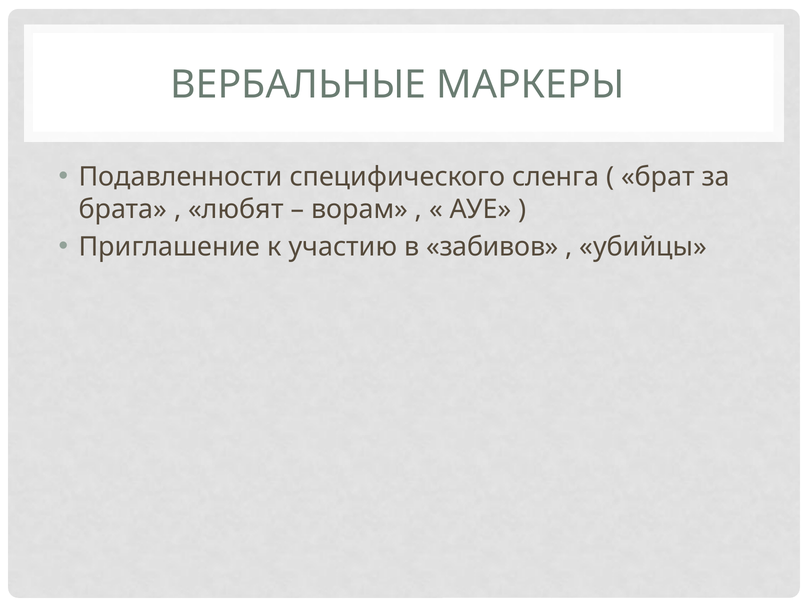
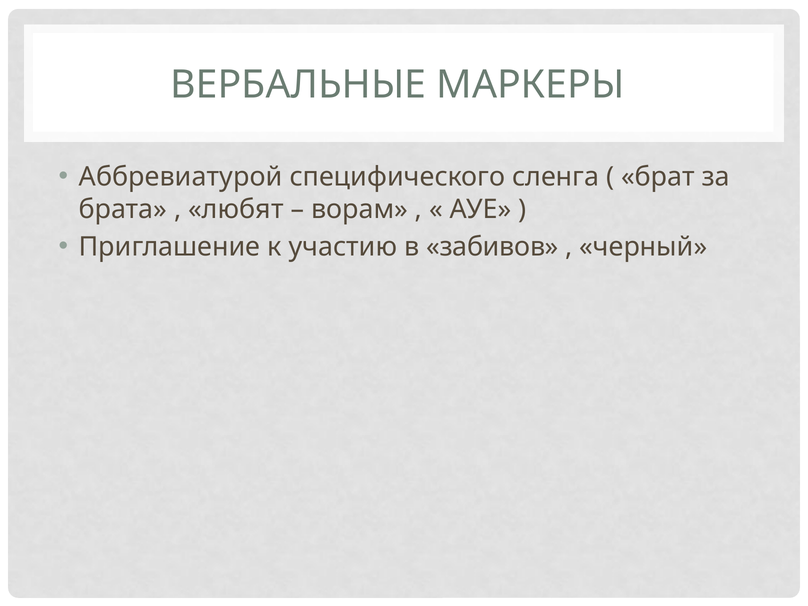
Подавленности: Подавленности -> Аббревиатурой
убийцы: убийцы -> черный
